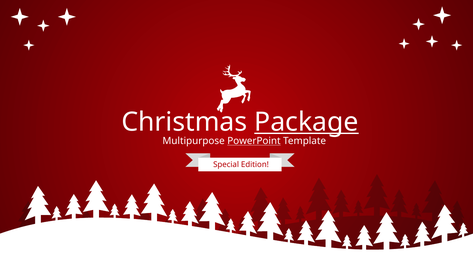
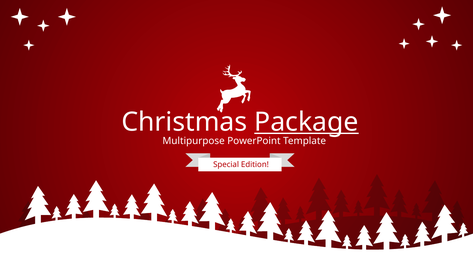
PowerPoint underline: present -> none
